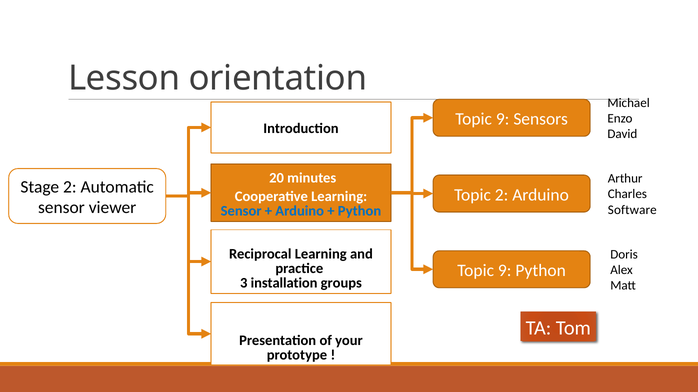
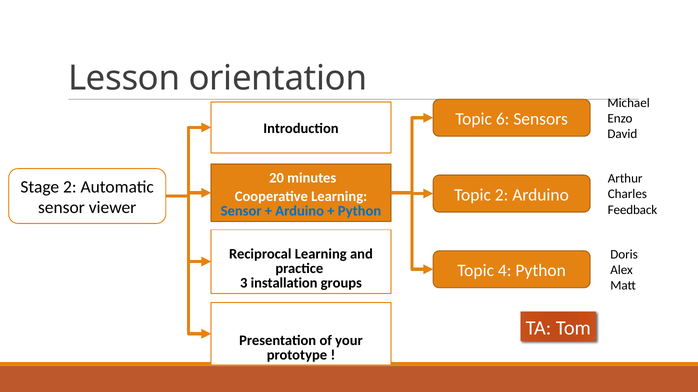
minutes Topic 9: 9 -> 6
Software: Software -> Feedback
9 at (505, 271): 9 -> 4
